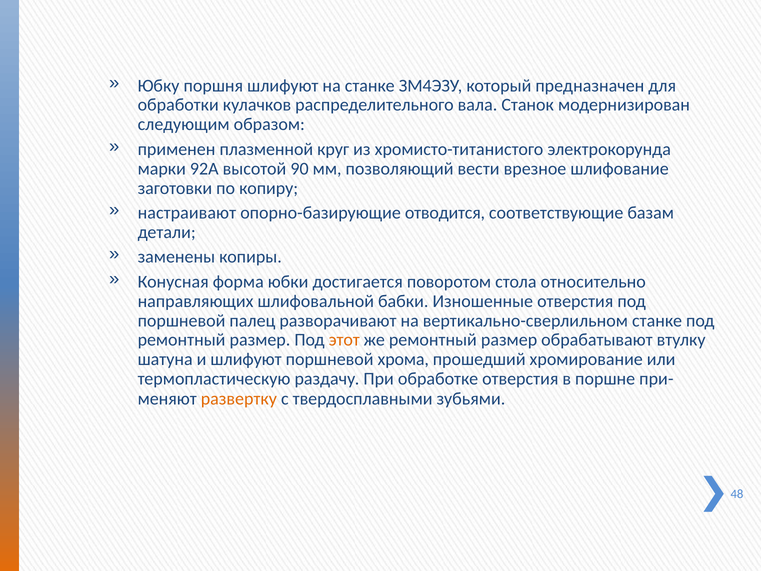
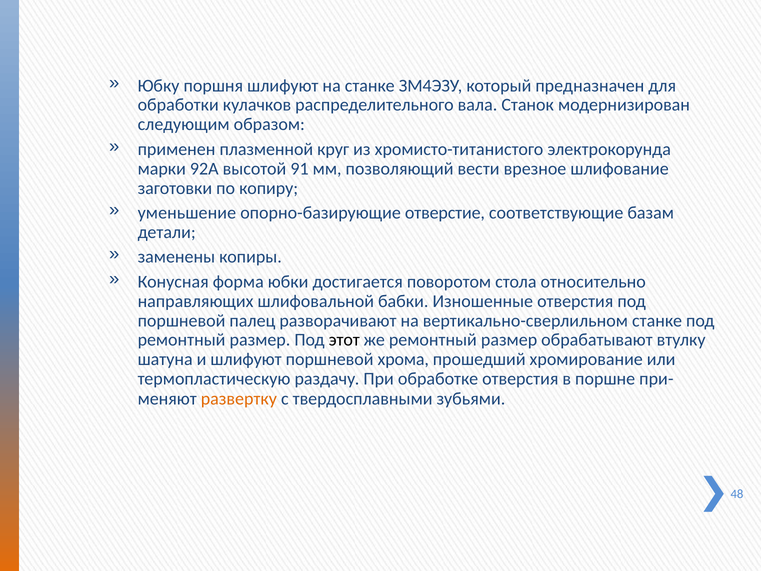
90: 90 -> 91
настраивают: настраивают -> уменьшение
отводится: отводится -> отверстие
этот colour: orange -> black
